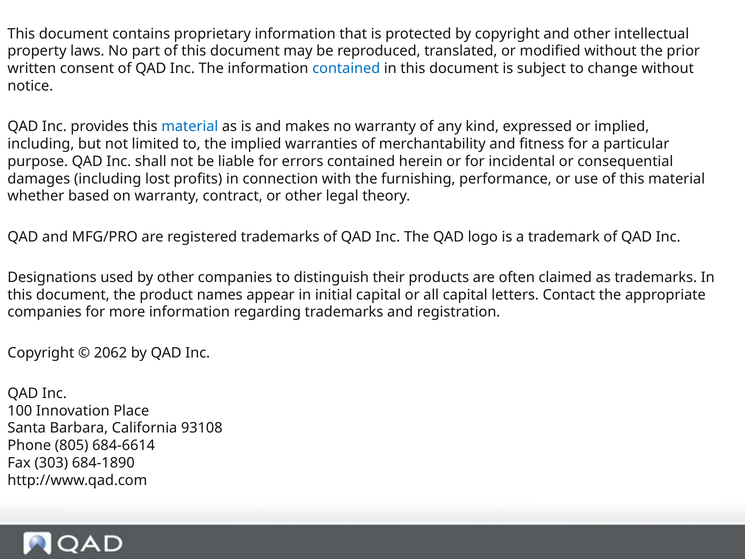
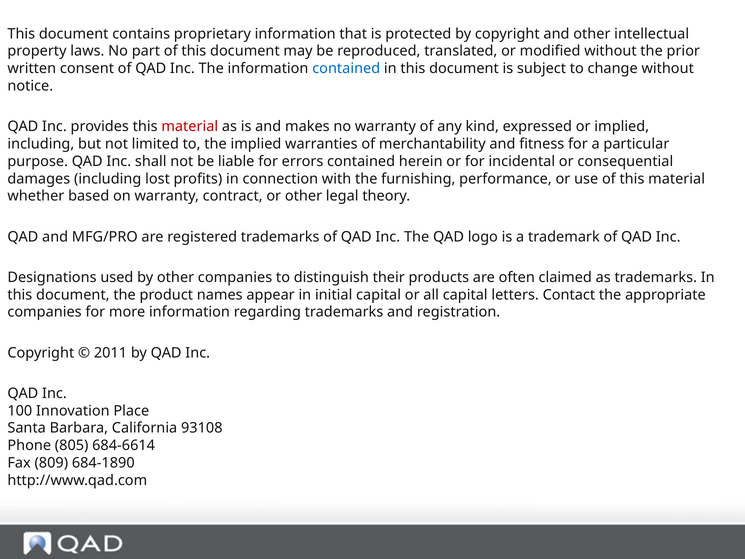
material at (190, 127) colour: blue -> red
2062: 2062 -> 2011
303: 303 -> 809
